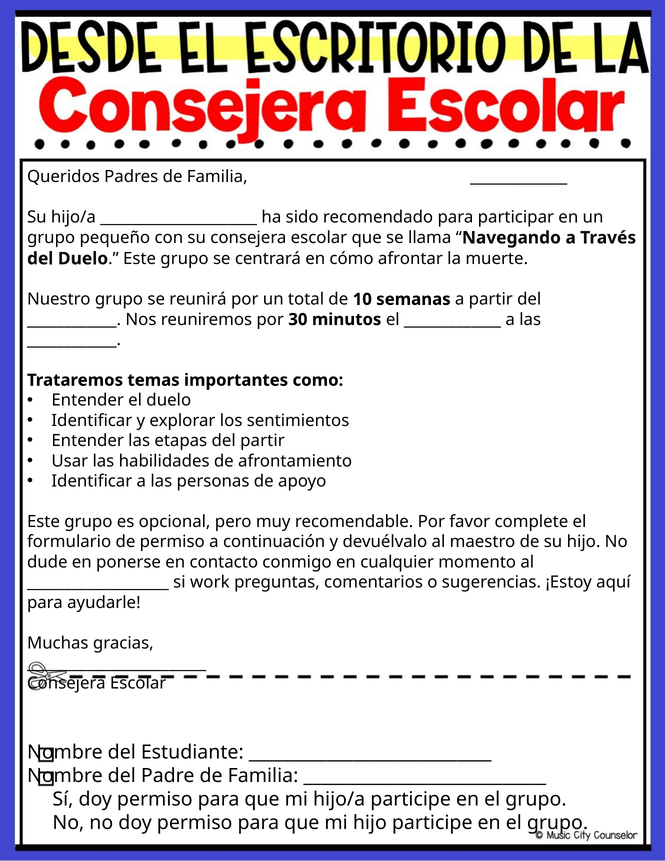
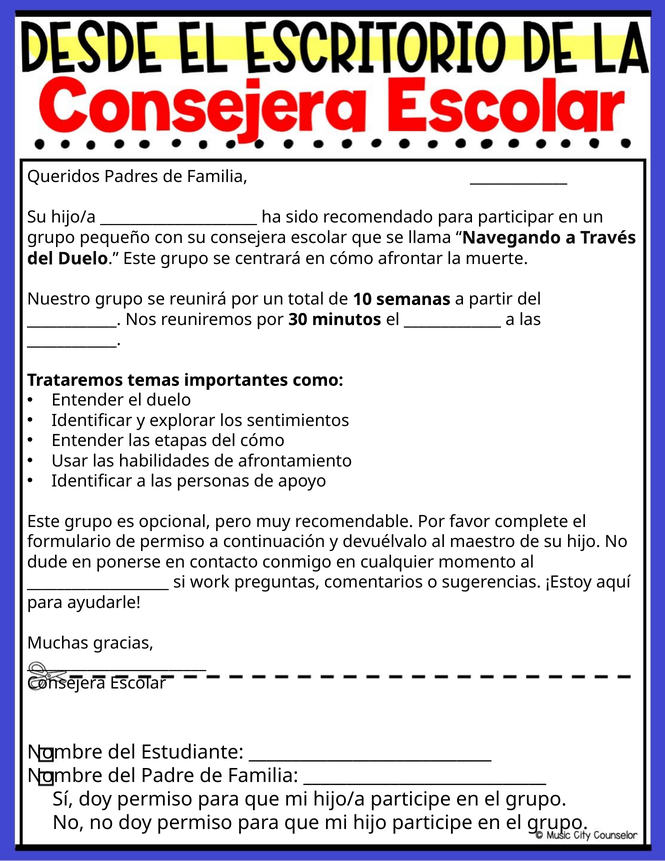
del partir: partir -> cómo
